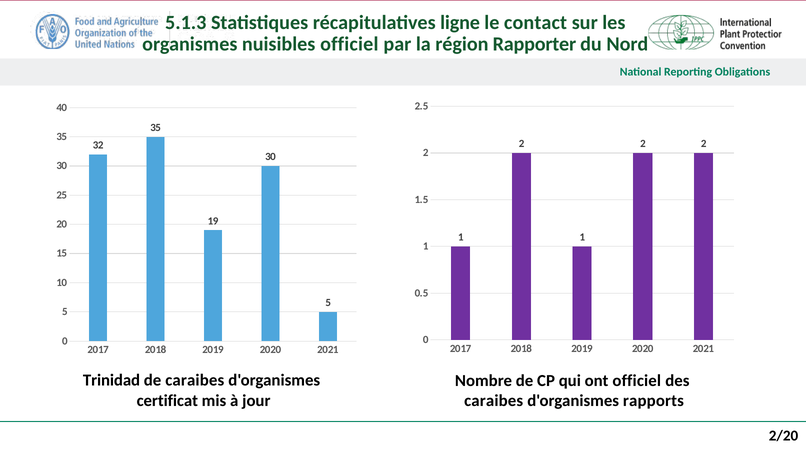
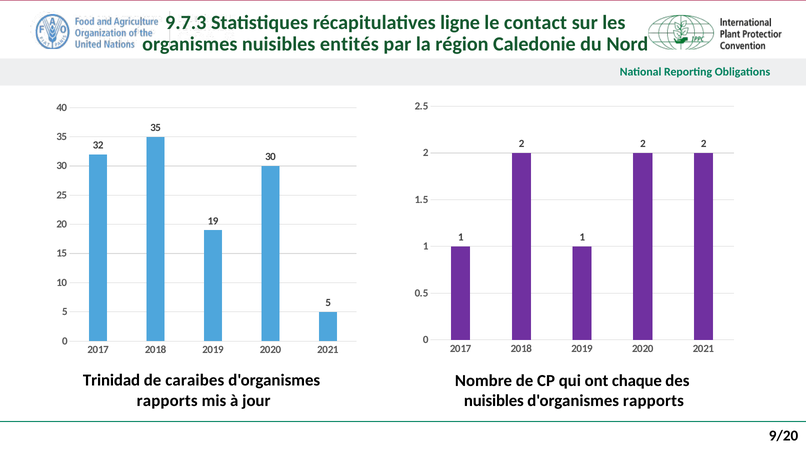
5.1.3: 5.1.3 -> 9.7.3
nuisibles officiel: officiel -> entités
Rapporter: Rapporter -> Caledonie
ont officiel: officiel -> chaque
certificat at (167, 401): certificat -> rapports
caraibes at (494, 401): caraibes -> nuisibles
2/20: 2/20 -> 9/20
